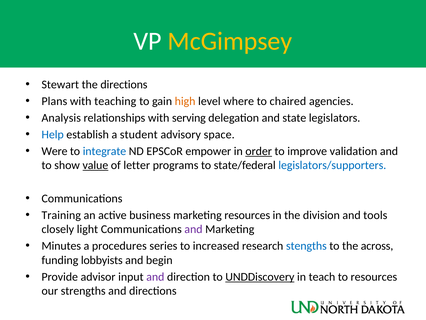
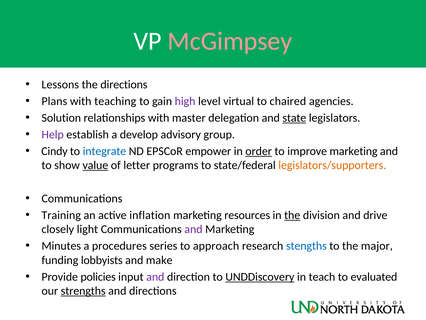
McGimpsey colour: yellow -> pink
Stewart: Stewart -> Lessons
high colour: orange -> purple
where: where -> virtual
Analysis: Analysis -> Solution
serving: serving -> master
state underline: none -> present
Help colour: blue -> purple
student: student -> develop
space: space -> group
Were: Were -> Cindy
improve validation: validation -> marketing
legislators/supporters colour: blue -> orange
business: business -> inflation
the at (292, 215) underline: none -> present
tools: tools -> drive
increased: increased -> approach
across: across -> major
begin: begin -> make
advisor: advisor -> policies
to resources: resources -> evaluated
strengths underline: none -> present
